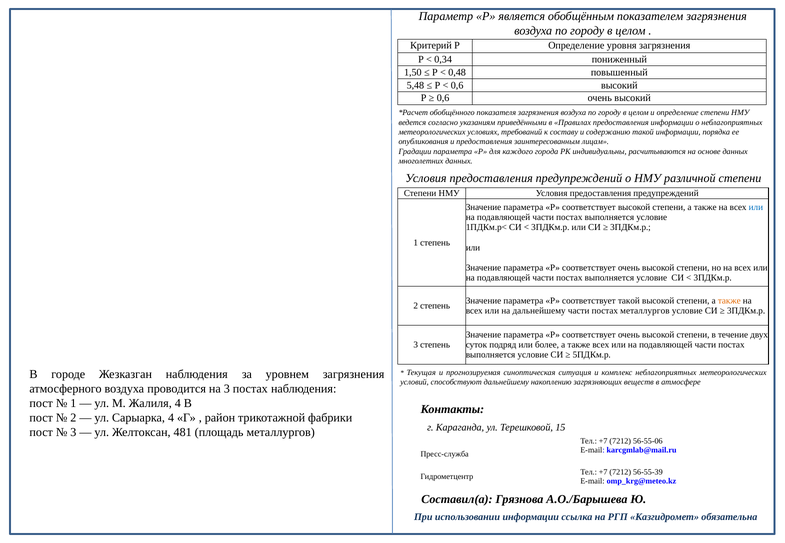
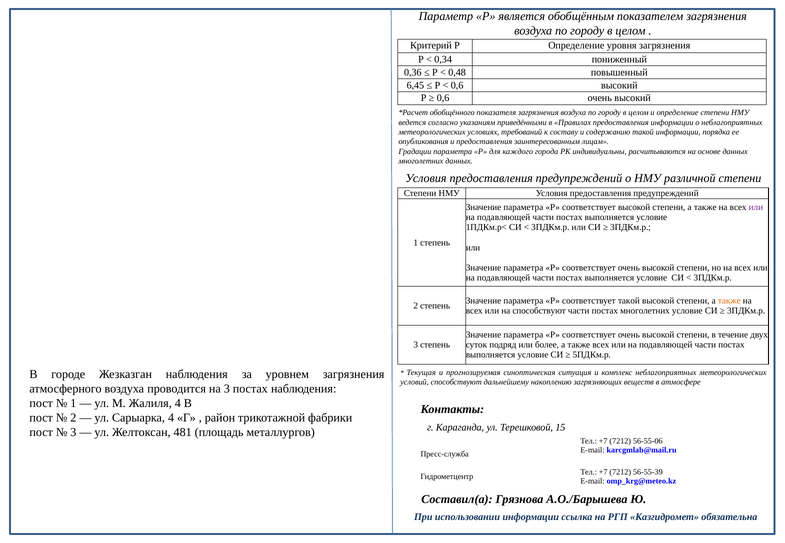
1,50: 1,50 -> 0,36
5,48: 5,48 -> 6,45
или at (756, 208) colour: blue -> purple
на дальнейшему: дальнейшему -> способствуют
постах металлургов: металлургов -> многолетних
